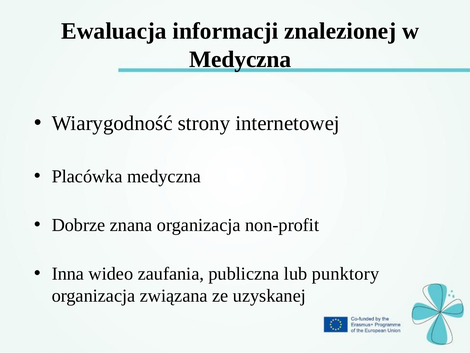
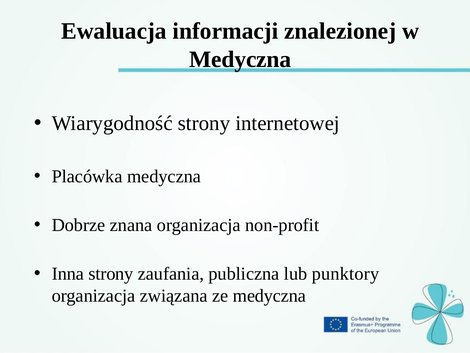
Inna wideo: wideo -> strony
ze uzyskanej: uzyskanej -> medyczna
